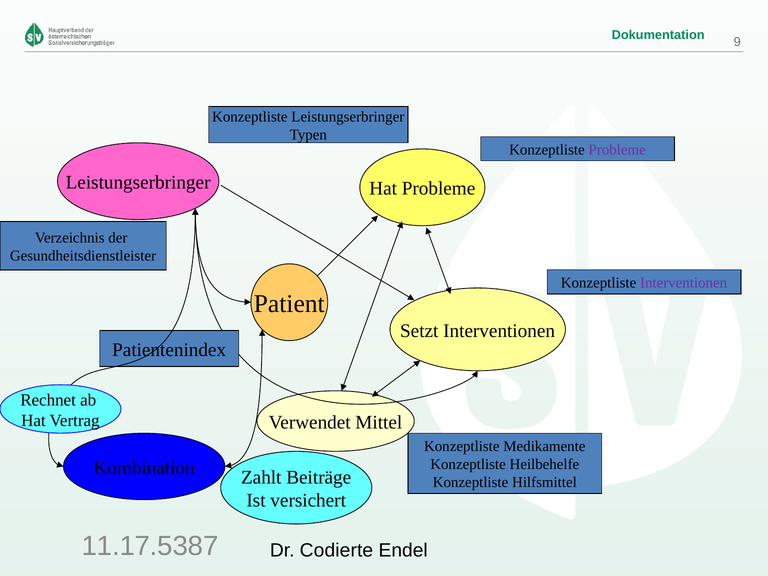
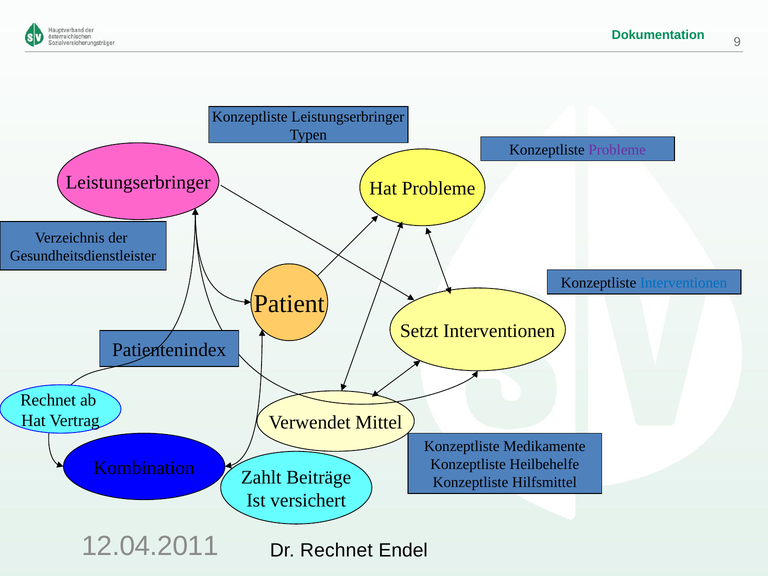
Interventionen at (684, 283) colour: purple -> blue
11.17.5387: 11.17.5387 -> 12.04.2011
Dr Codierte: Codierte -> Rechnet
